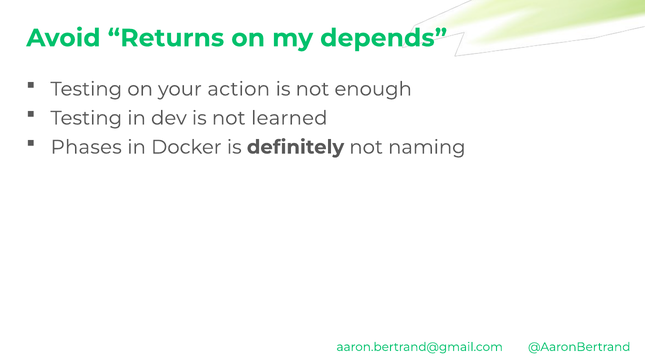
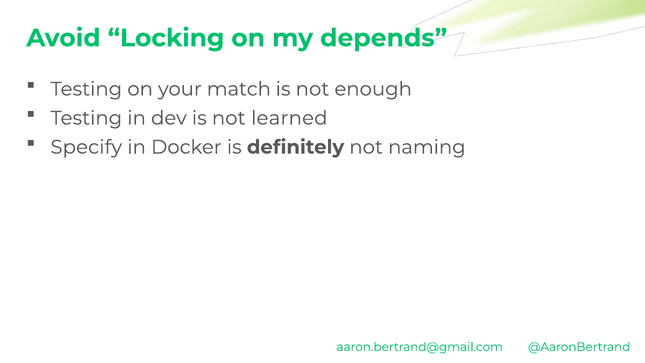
Returns: Returns -> Locking
action: action -> match
Phases: Phases -> Specify
